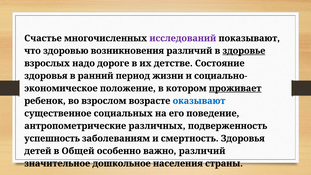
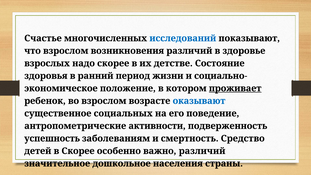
исследований colour: purple -> blue
что здоровью: здоровью -> взрослом
здоровье underline: present -> none
надо дороге: дороге -> скорее
различных: различных -> активности
смертность Здоровья: Здоровья -> Средство
в Общей: Общей -> Скорее
